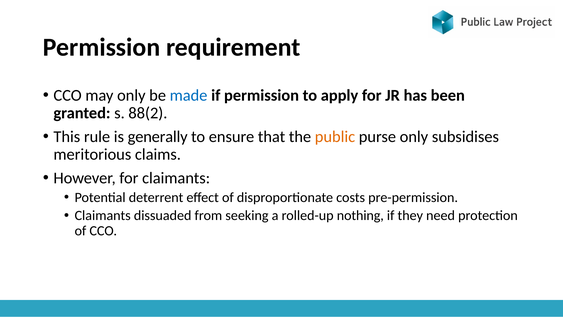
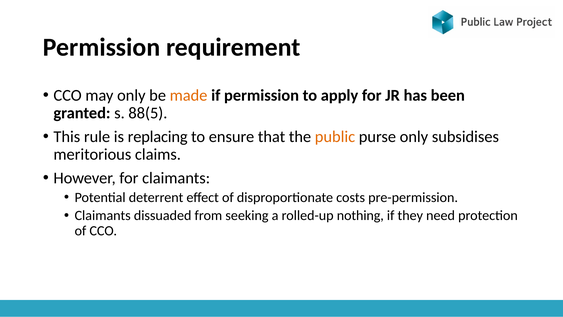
made colour: blue -> orange
88(2: 88(2 -> 88(5
generally: generally -> replacing
